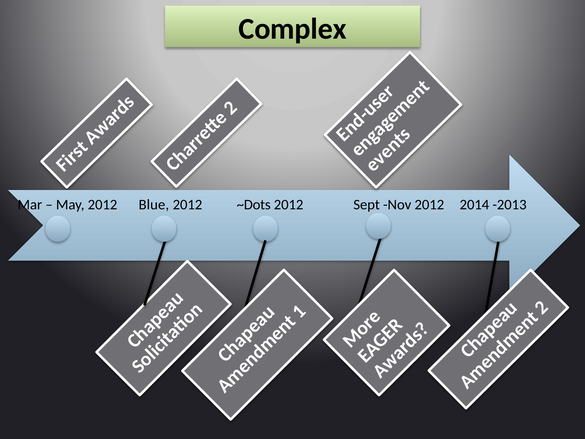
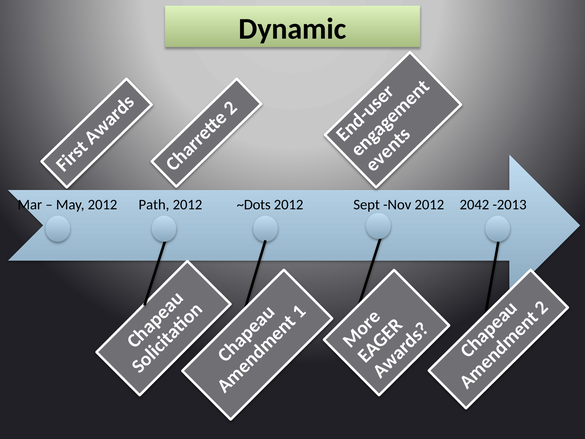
Complex: Complex -> Dynamic
Blue: Blue -> Path
2014: 2014 -> 2042
